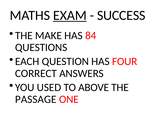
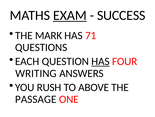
MAKE: MAKE -> MARK
84: 84 -> 71
HAS at (100, 61) underline: none -> present
CORRECT: CORRECT -> WRITING
USED: USED -> RUSH
